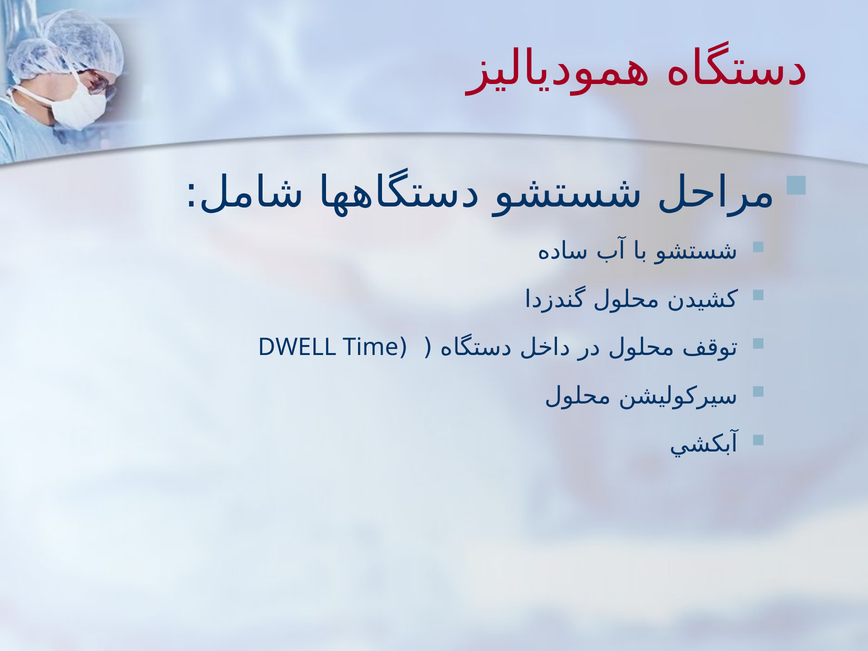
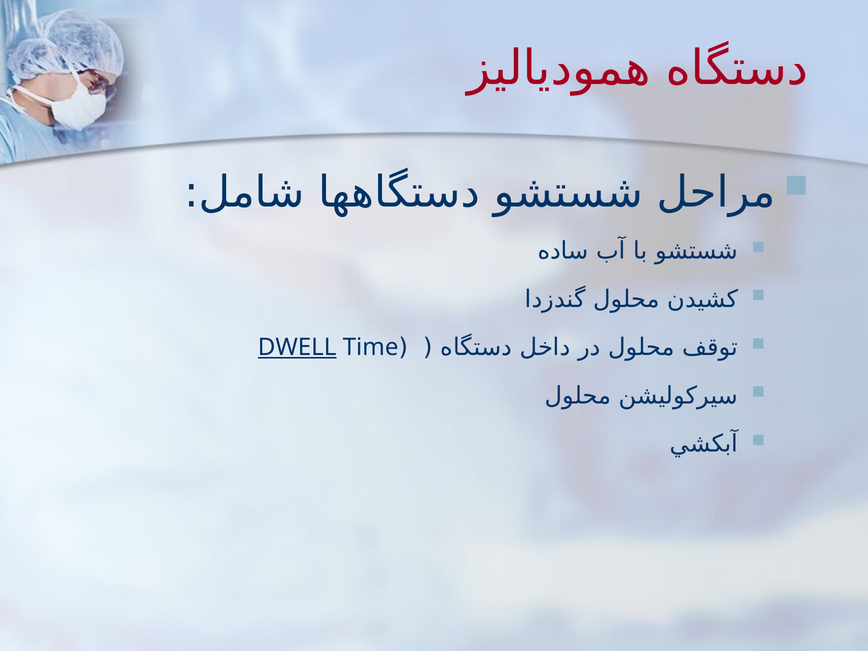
DWELL underline: none -> present
